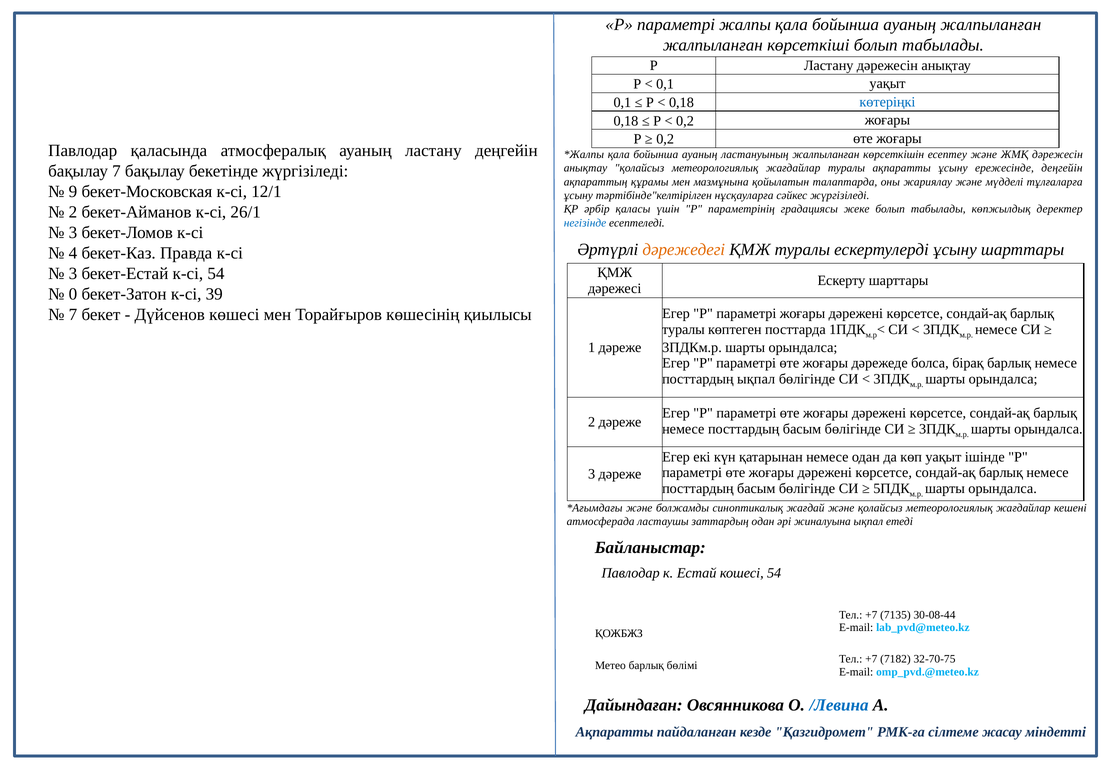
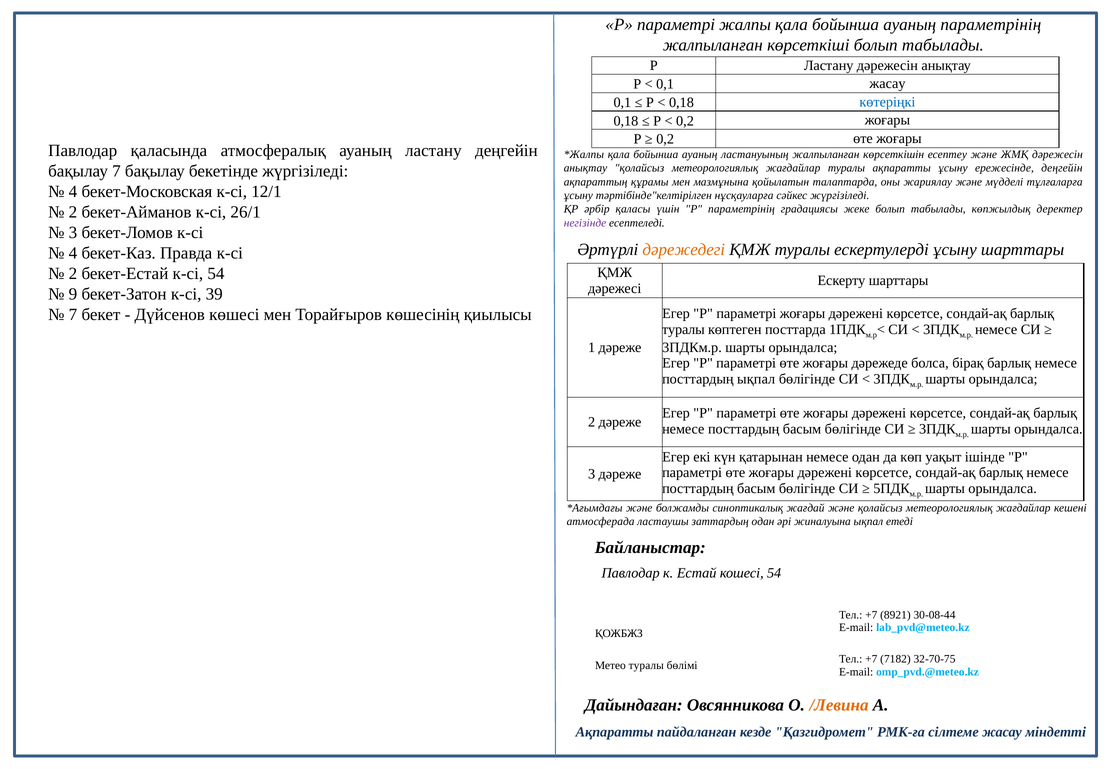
ауаның жалпыланған: жалпыланған -> параметрінің
0,1 уақыт: уақыт -> жасау
9 at (73, 192): 9 -> 4
негізінде colour: blue -> purple
3 at (73, 274): 3 -> 2
0: 0 -> 9
7135: 7135 -> 8921
Метео барлық: барлық -> туралы
/Левина colour: blue -> orange
